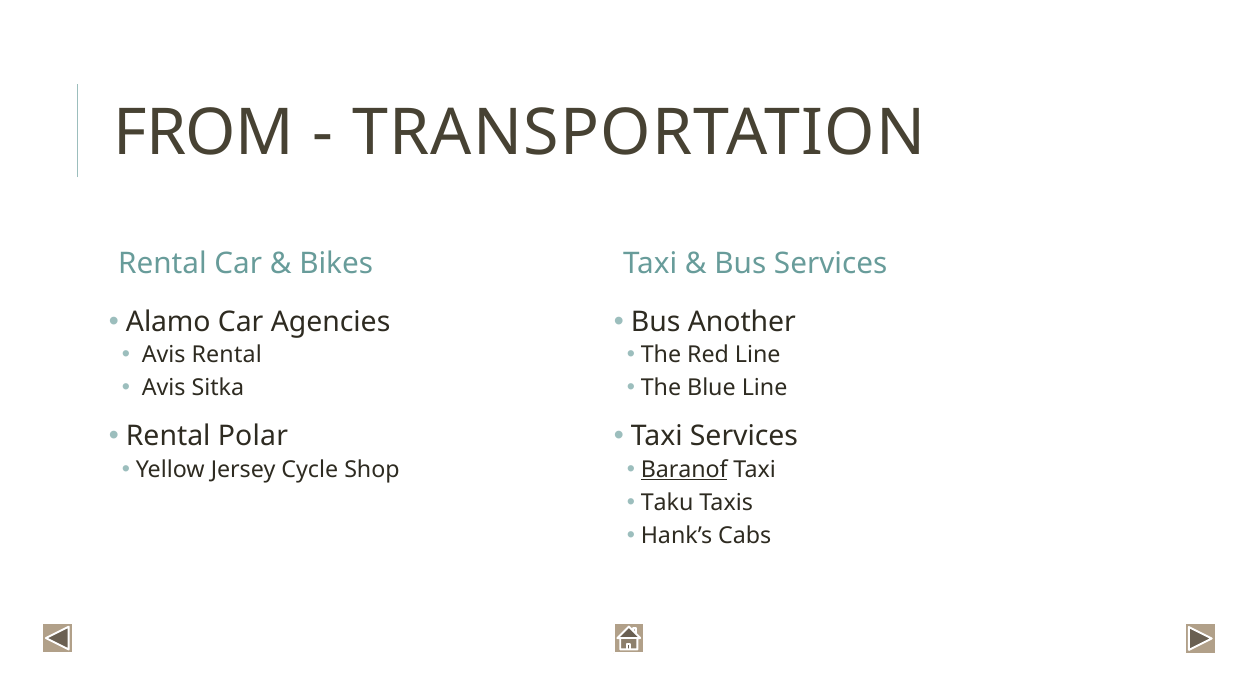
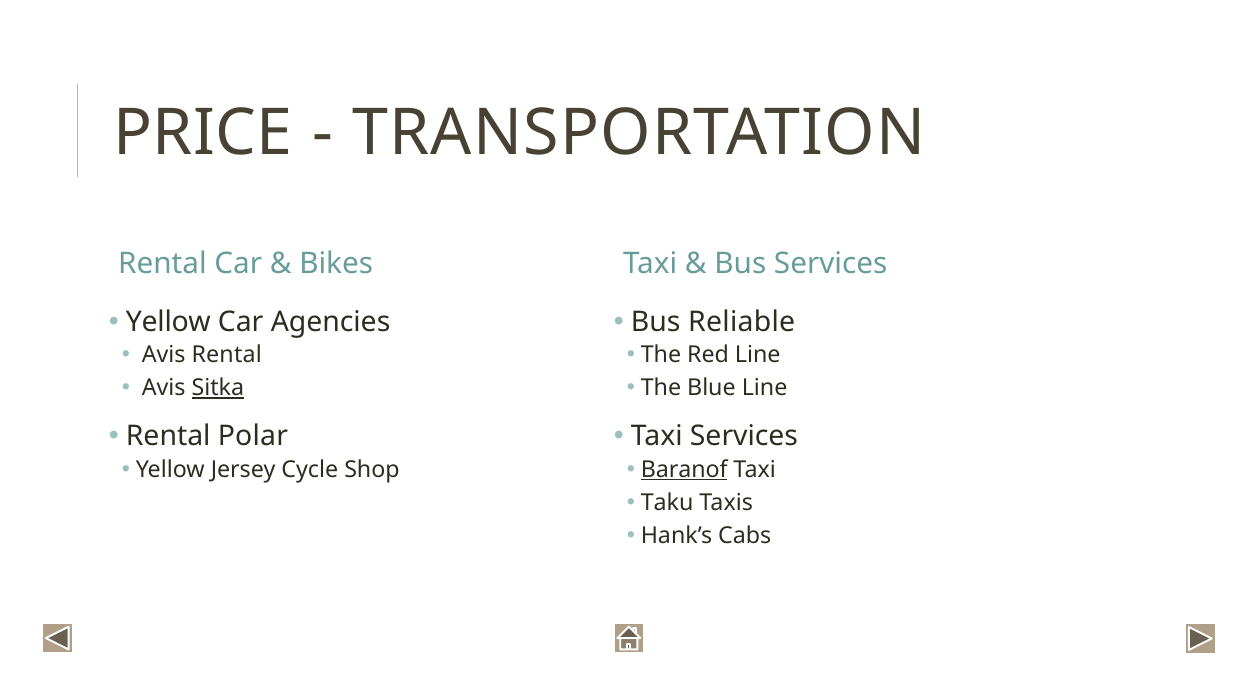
FROM: FROM -> PRICE
Alamo at (168, 322): Alamo -> Yellow
Another: Another -> Reliable
Sitka underline: none -> present
